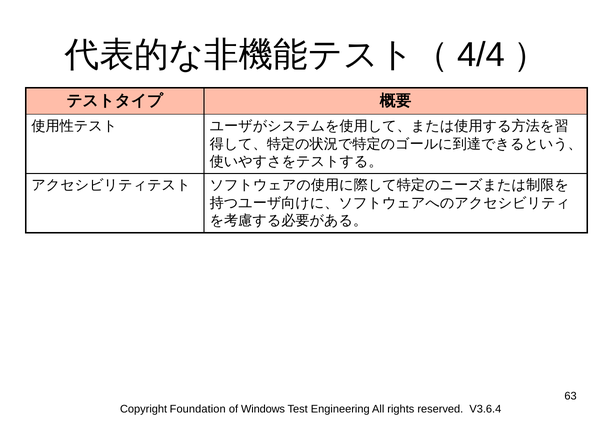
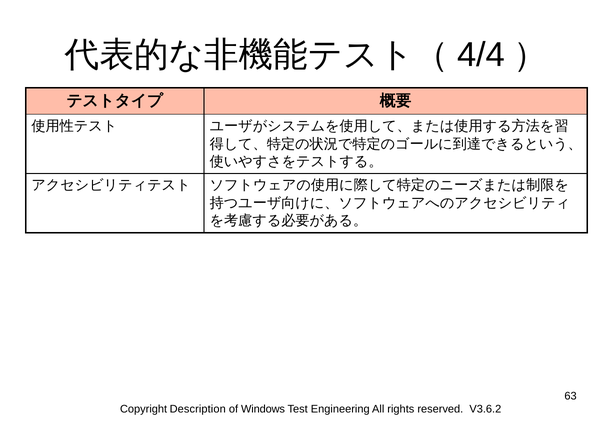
Foundation: Foundation -> Description
V3.6.4: V3.6.4 -> V3.6.2
